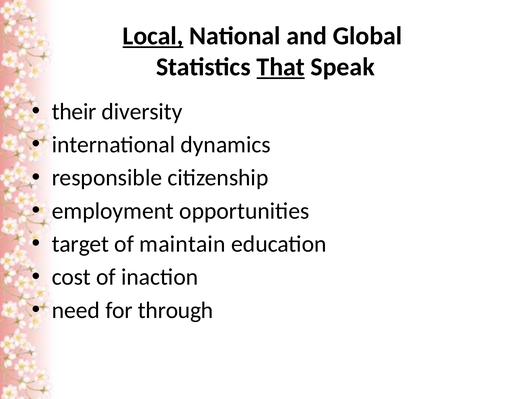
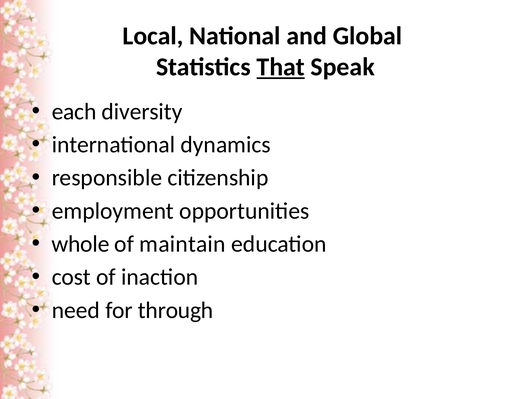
Local underline: present -> none
their: their -> each
target: target -> whole
